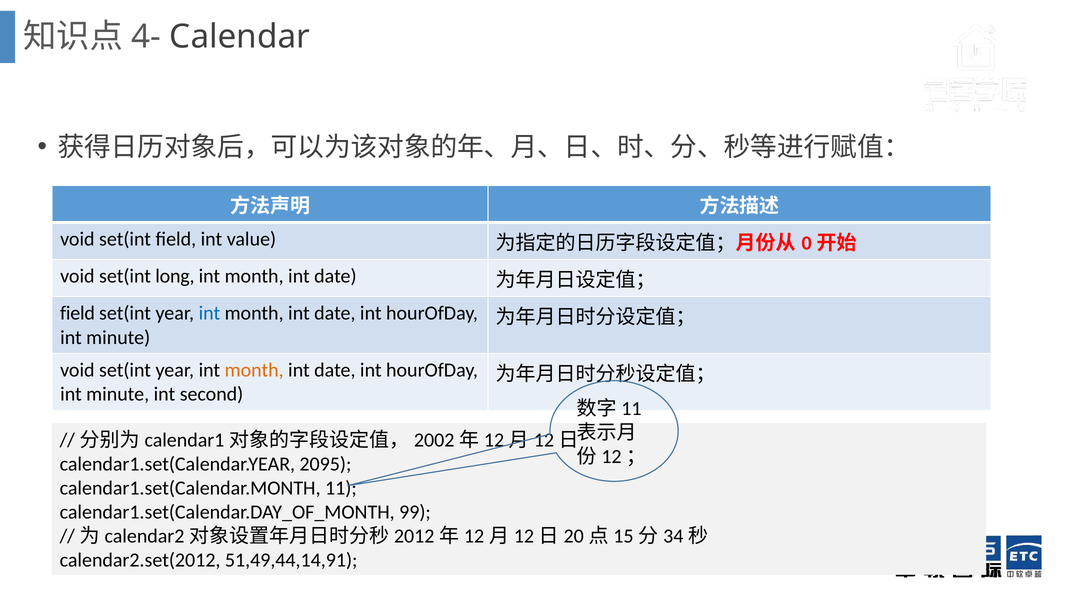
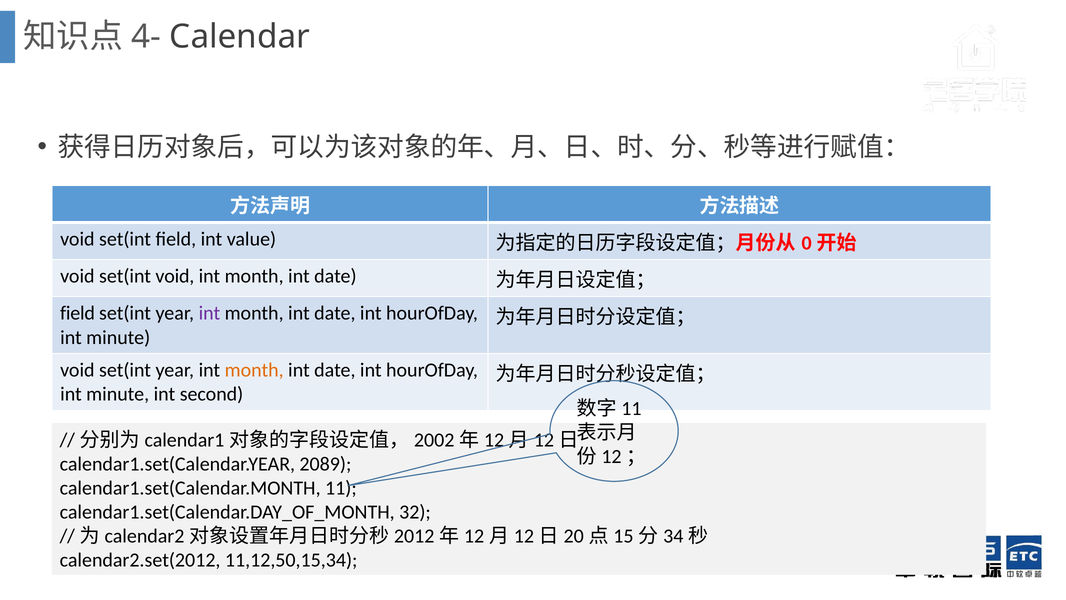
set(int long: long -> void
int at (209, 313) colour: blue -> purple
2095: 2095 -> 2089
99: 99 -> 32
51,49,44,14,91: 51,49,44,14,91 -> 11,12,50,15,34
